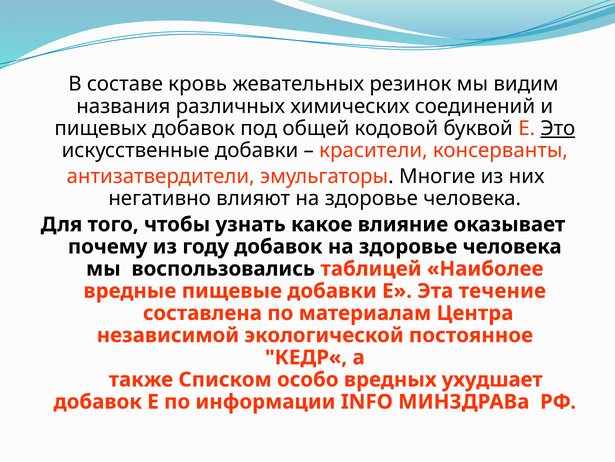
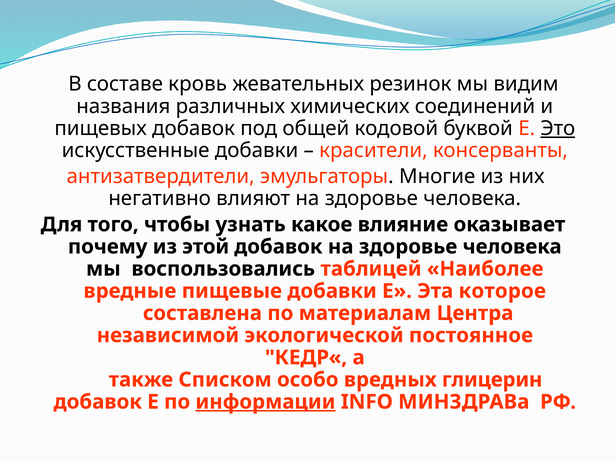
году: году -> этой
течение: течение -> которое
ухудшает: ухудшает -> глицерин
информации underline: none -> present
